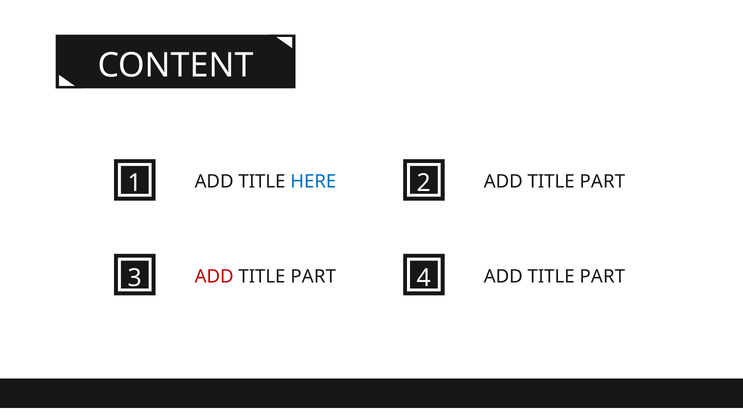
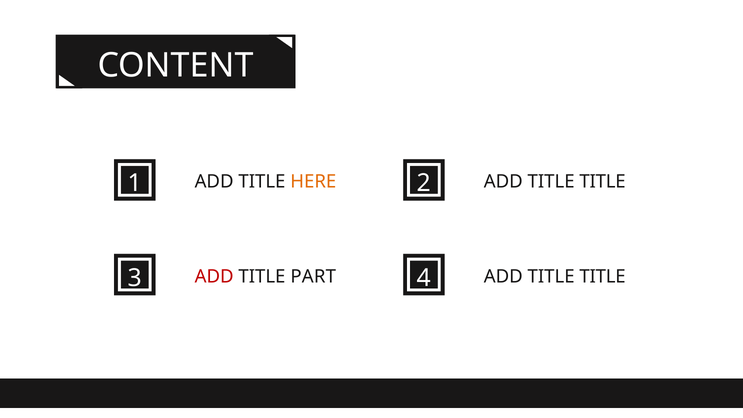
HERE colour: blue -> orange
2 ADD TITLE PART: PART -> TITLE
4 ADD TITLE PART: PART -> TITLE
